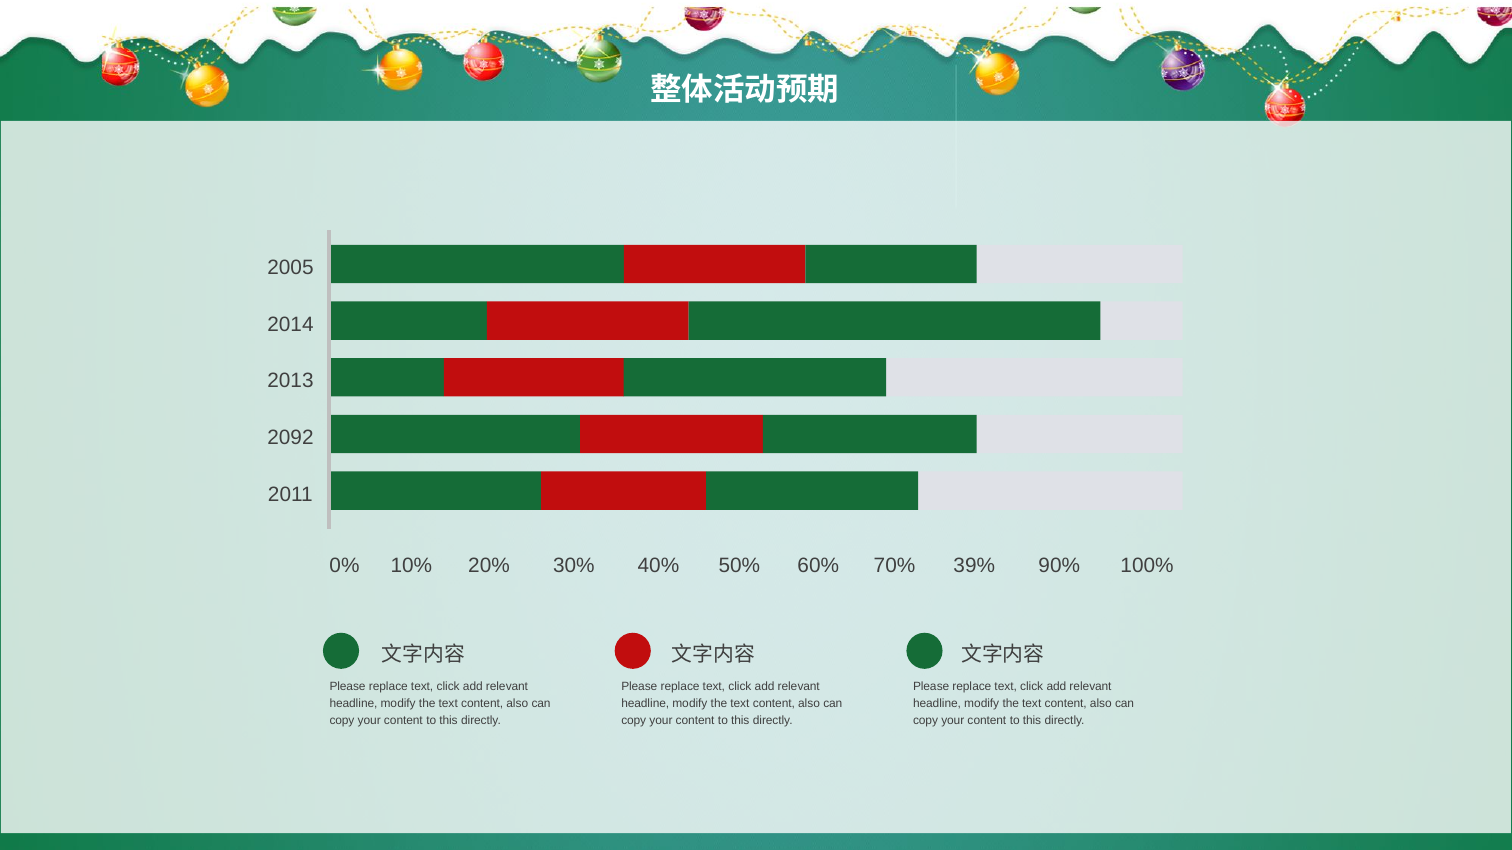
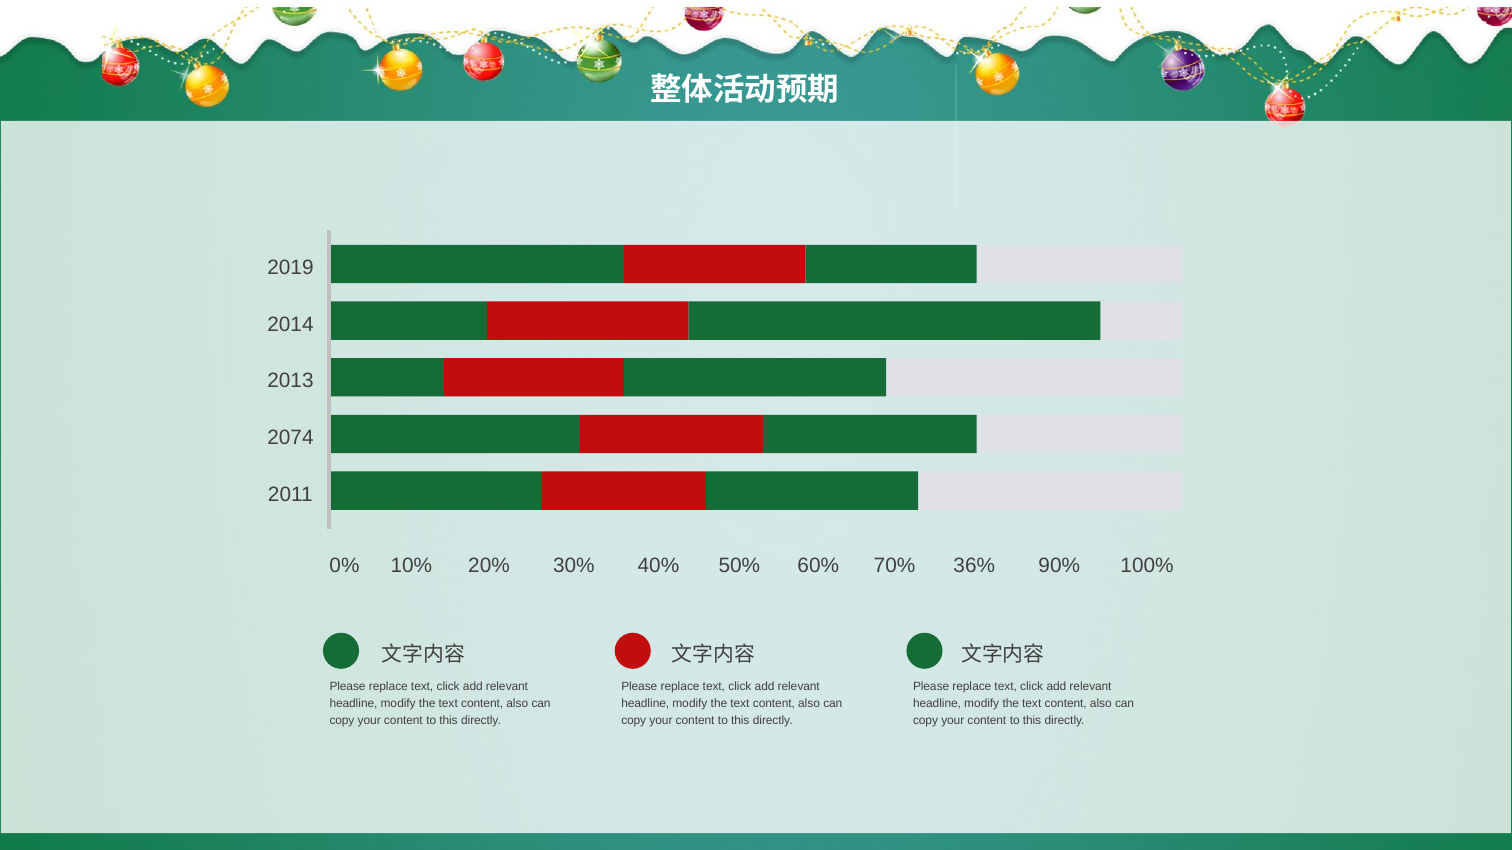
2005: 2005 -> 2019
2092: 2092 -> 2074
39%: 39% -> 36%
